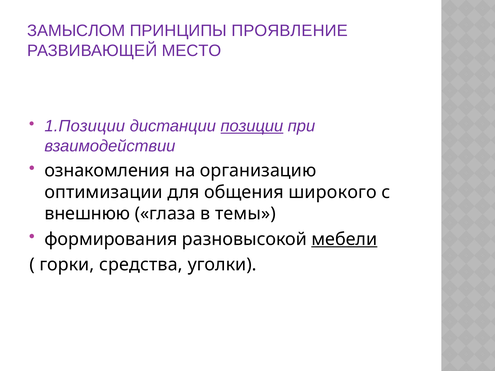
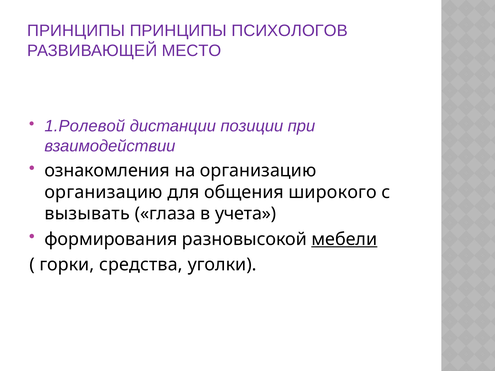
ЗАМЫСЛОМ at (76, 31): ЗАМЫСЛОМ -> ПРИНЦИПЫ
ПРОЯВЛЕНИЕ: ПРОЯВЛЕНИЕ -> ПСИХОЛОГОВ
1.Позиции: 1.Позиции -> 1.Ролевой
позиции underline: present -> none
оптимизации at (104, 192): оптимизации -> организацию
внешнюю: внешнюю -> вызывать
темы: темы -> учета
